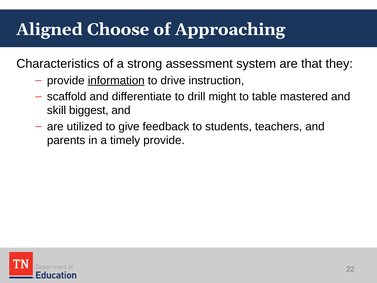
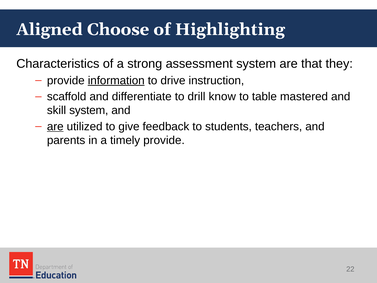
Approaching: Approaching -> Highlighting
might: might -> know
skill biggest: biggest -> system
are at (55, 126) underline: none -> present
